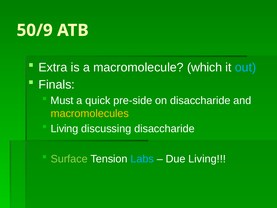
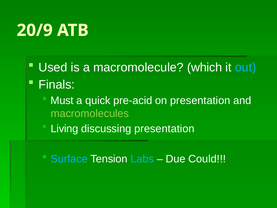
50/9: 50/9 -> 20/9
Extra: Extra -> Used
pre-side: pre-side -> pre-acid
on disaccharide: disaccharide -> presentation
macromolecules colour: yellow -> light green
discussing disaccharide: disaccharide -> presentation
Surface colour: light green -> light blue
Due Living: Living -> Could
